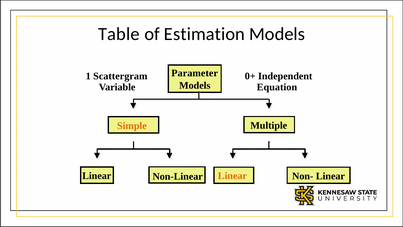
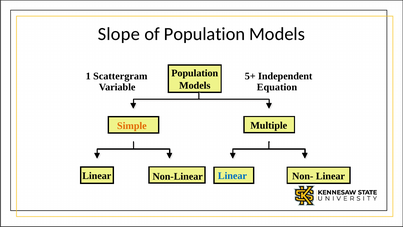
Table: Table -> Slope
of Estimation: Estimation -> Population
Parameter at (195, 73): Parameter -> Population
0+: 0+ -> 5+
Linear at (232, 176) colour: orange -> blue
